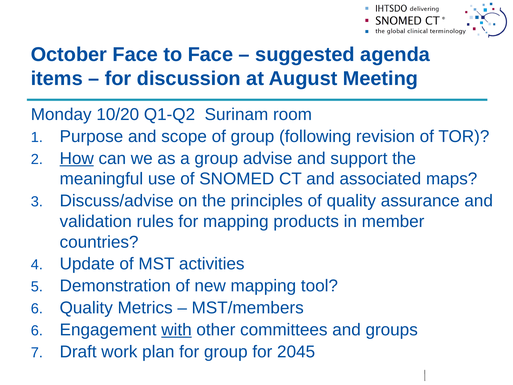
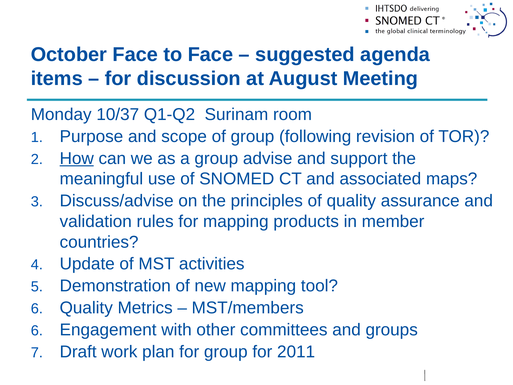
10/20: 10/20 -> 10/37
with underline: present -> none
2045: 2045 -> 2011
